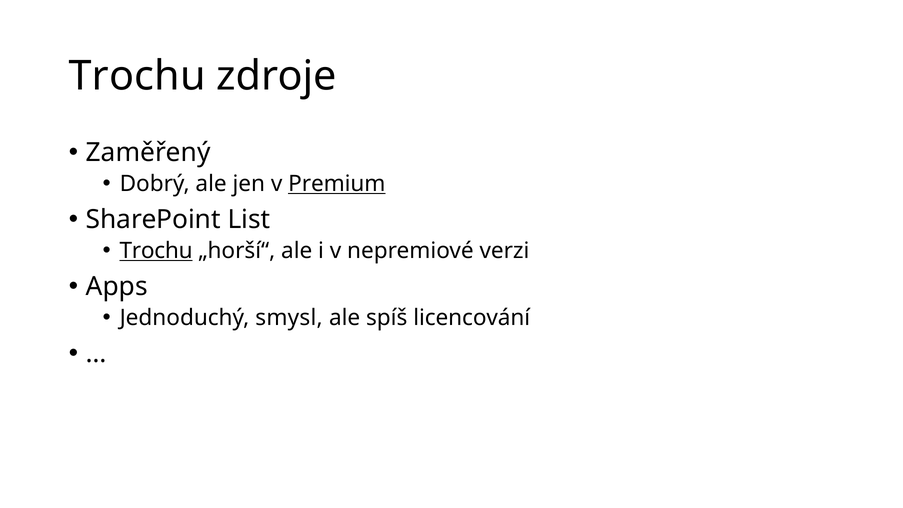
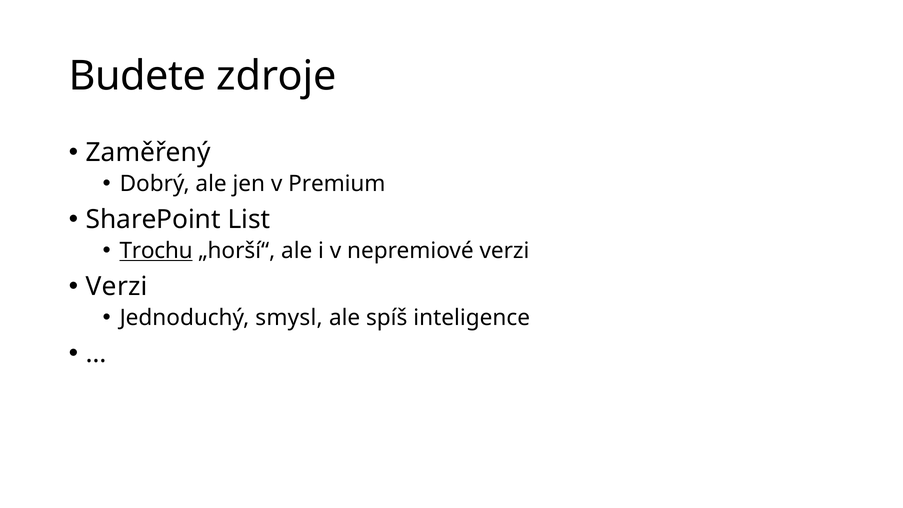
Trochu at (137, 76): Trochu -> Budete
Premium underline: present -> none
Apps at (117, 287): Apps -> Verzi
licencování: licencování -> inteligence
